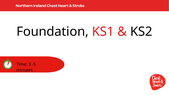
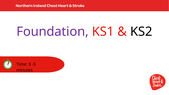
Foundation colour: black -> purple
